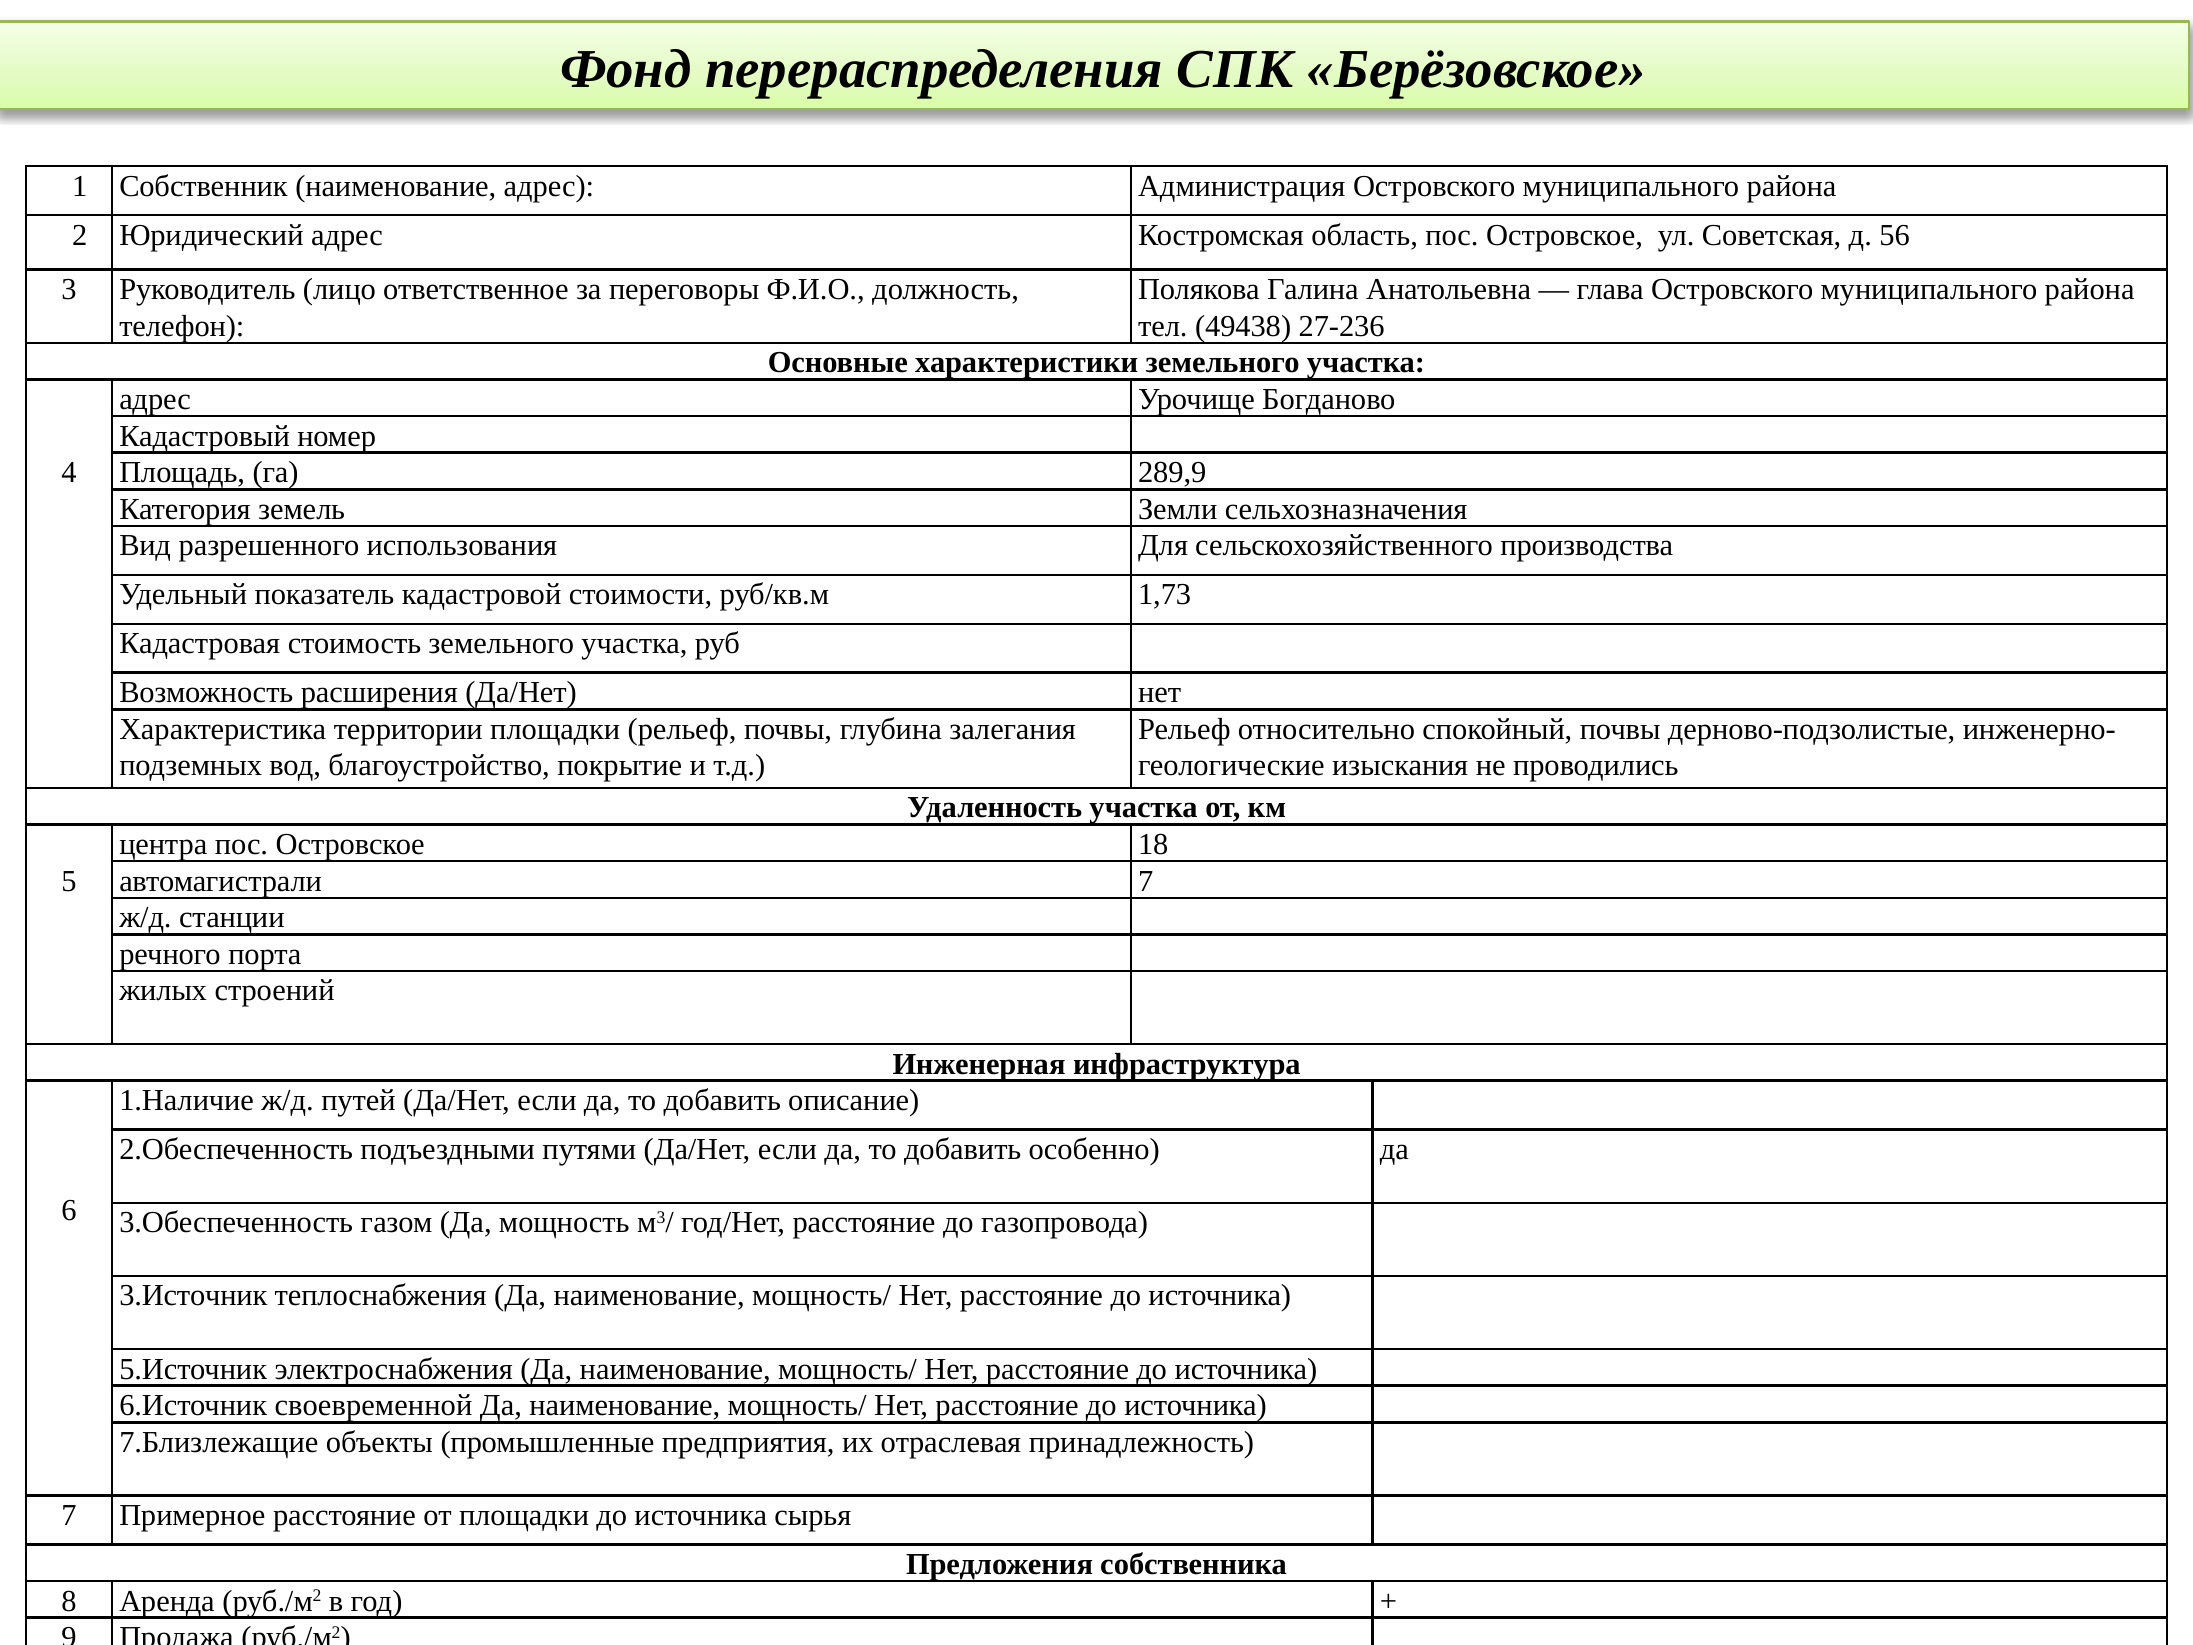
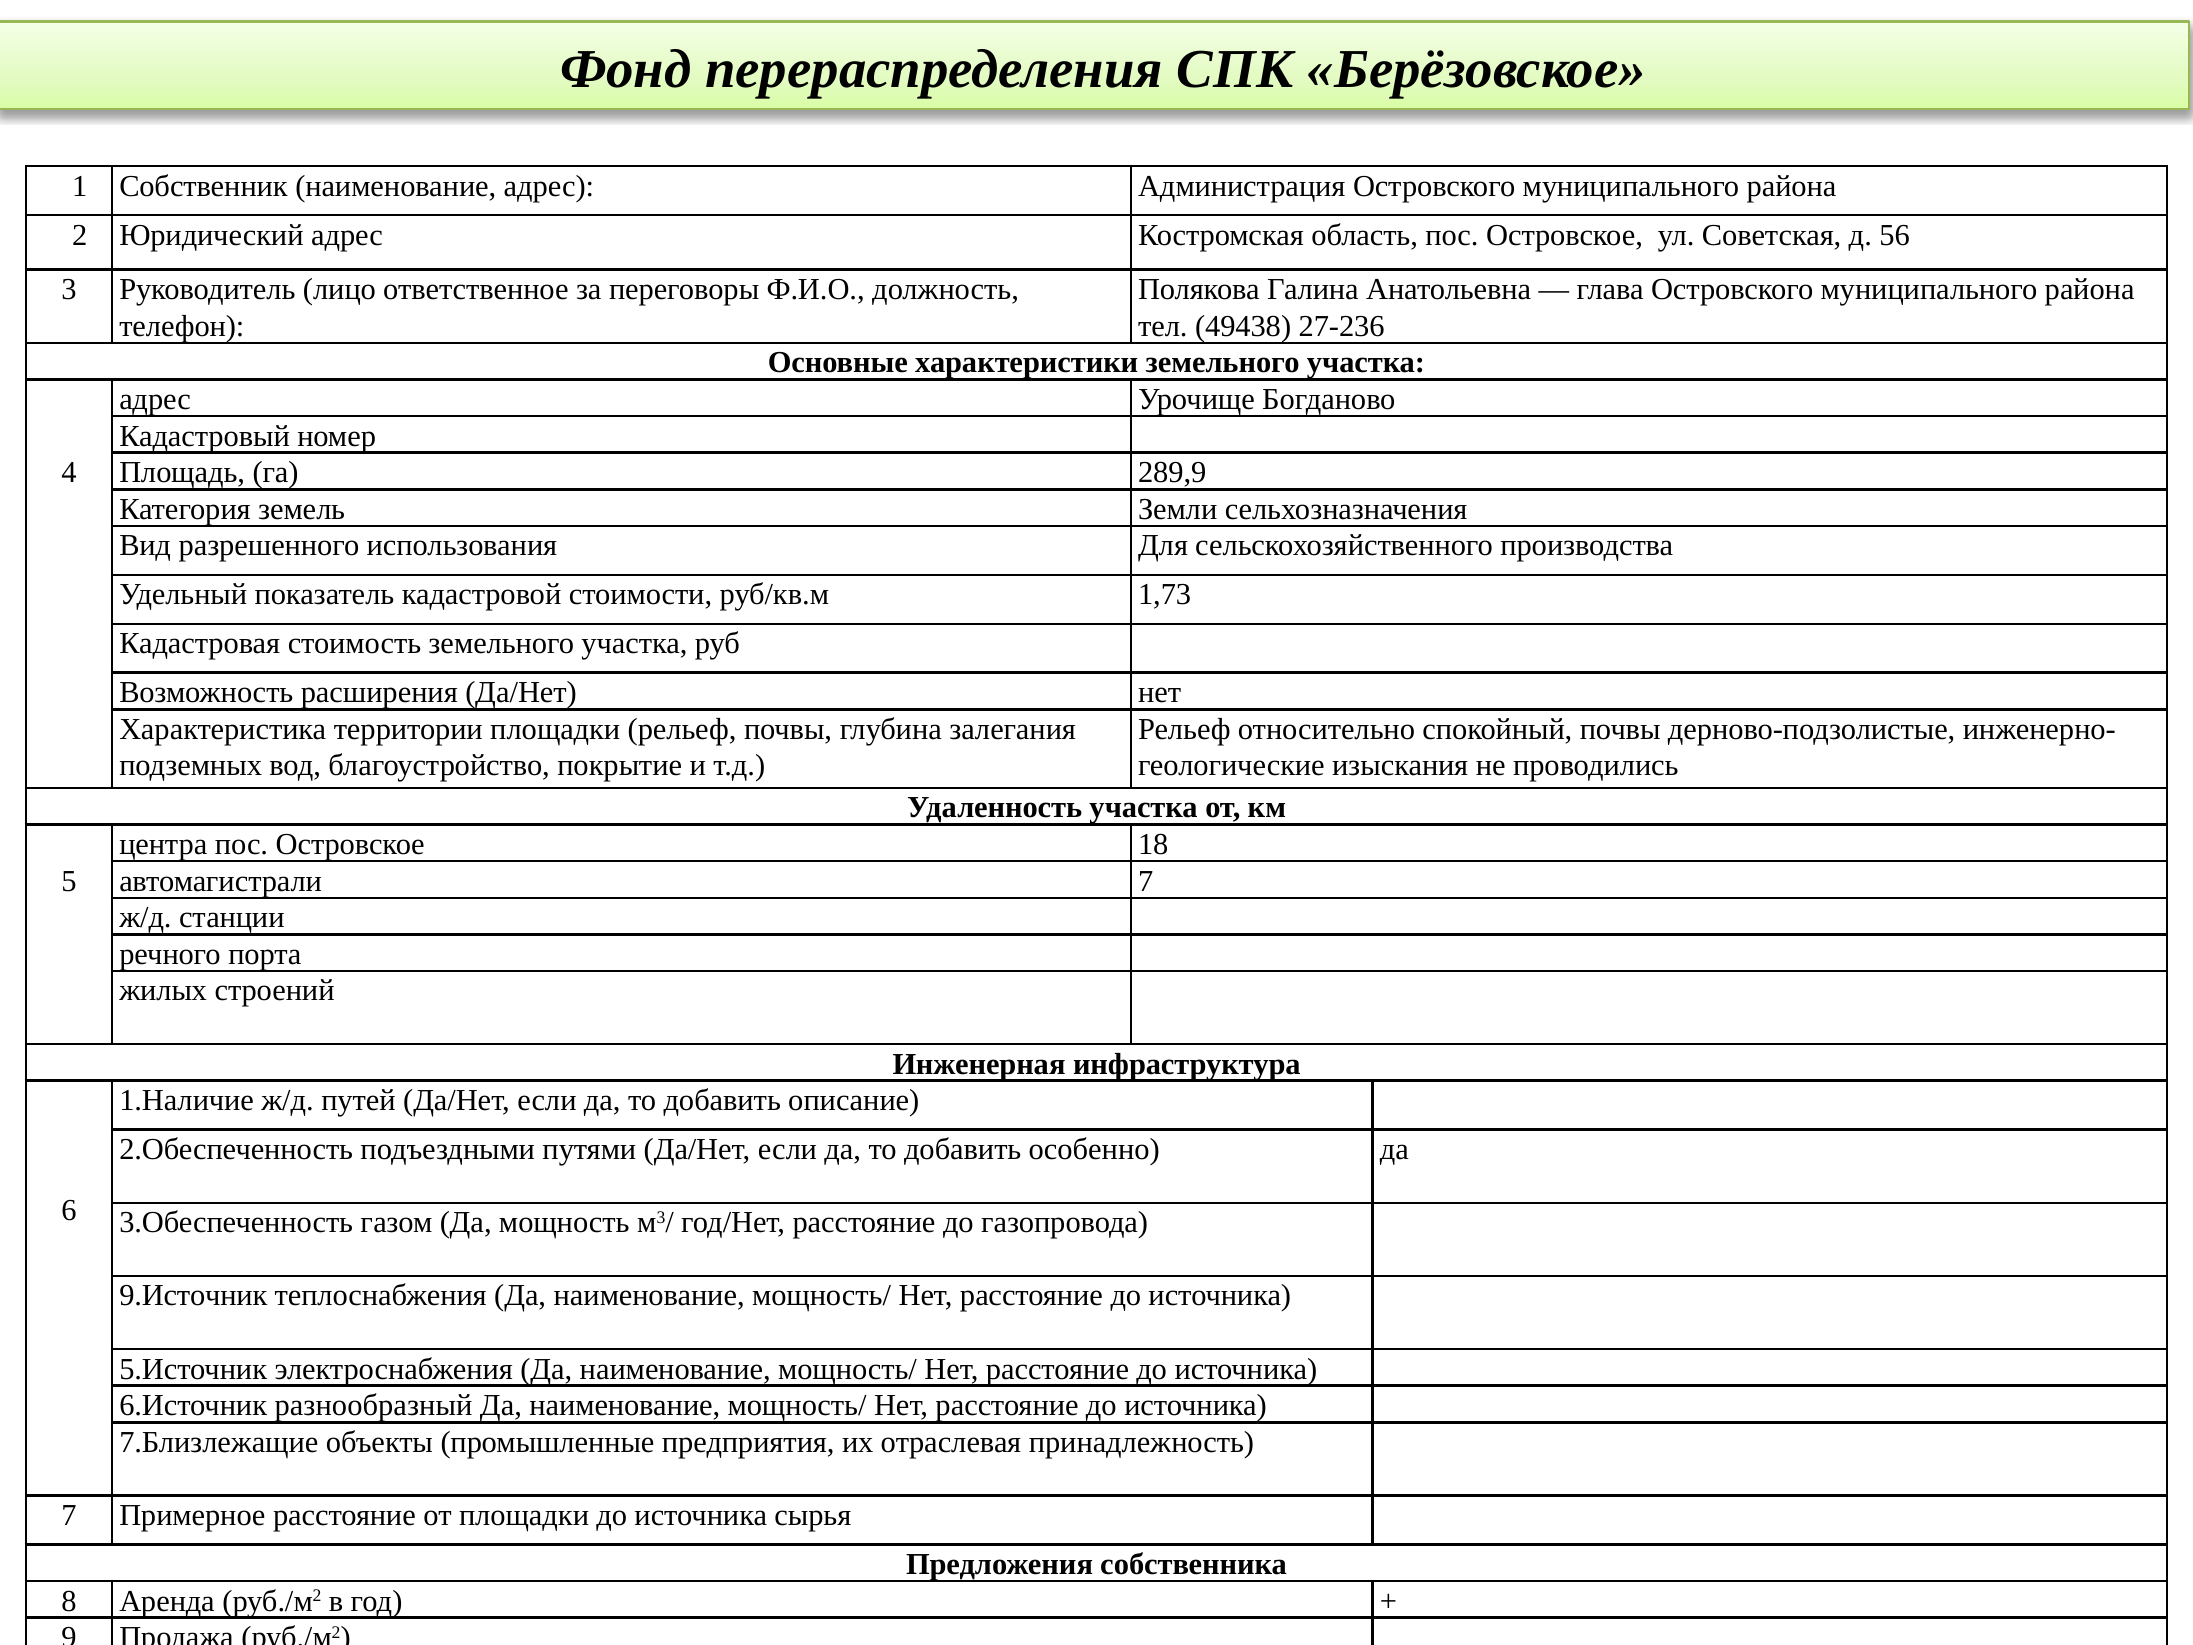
3.Источник: 3.Источник -> 9.Источник
своевременной: своевременной -> разнообразный
